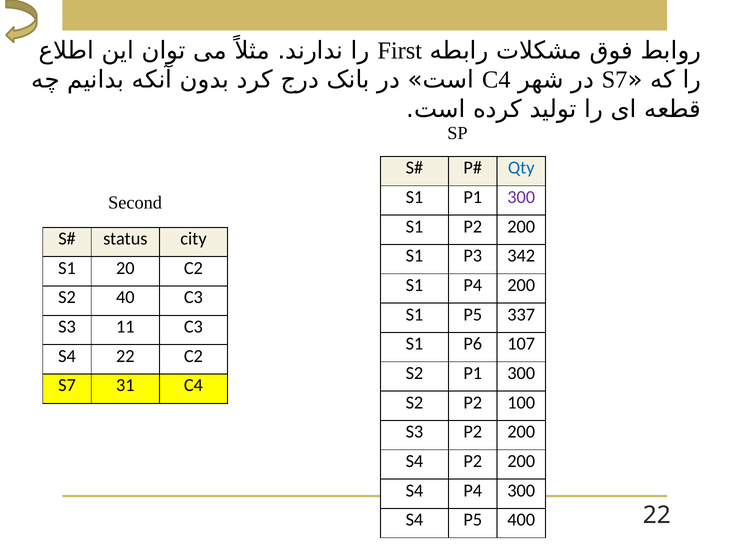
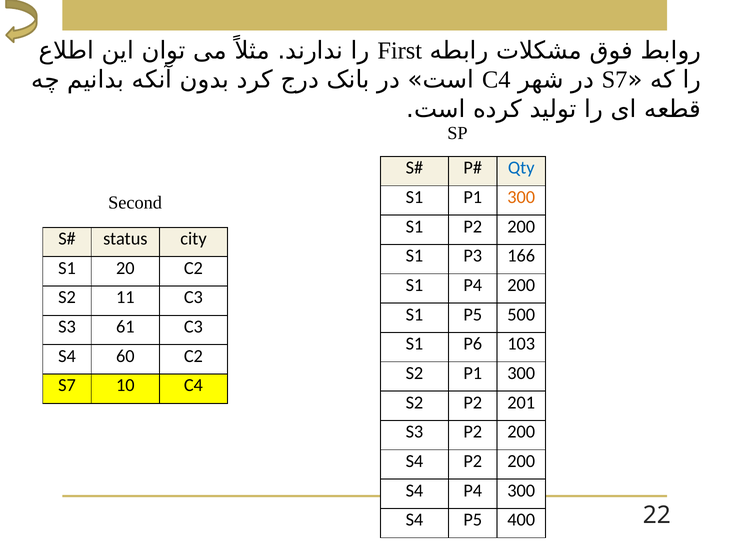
300 at (521, 197) colour: purple -> orange
342: 342 -> 166
40: 40 -> 11
337: 337 -> 500
11: 11 -> 61
107: 107 -> 103
S4 22: 22 -> 60
31: 31 -> 10
100: 100 -> 201
